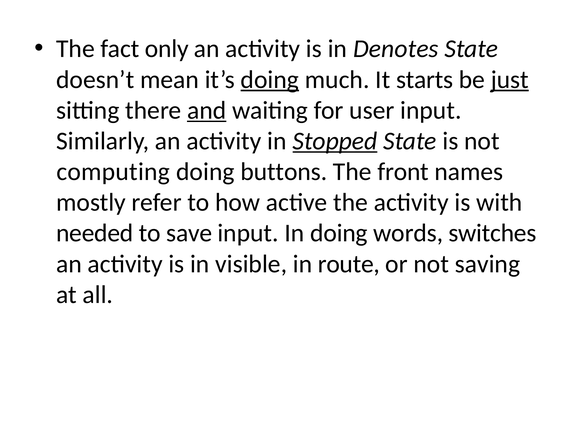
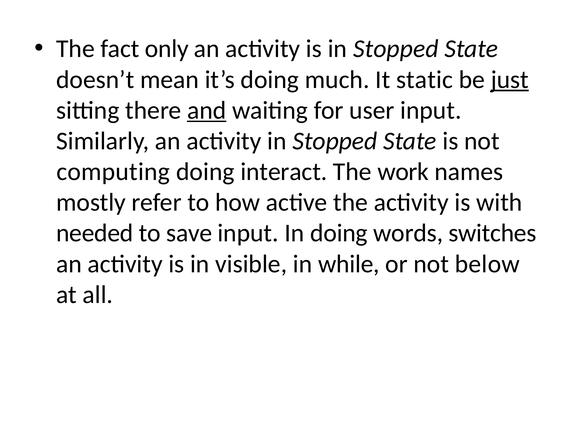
is in Denotes: Denotes -> Stopped
doing at (270, 80) underline: present -> none
starts: starts -> static
Stopped at (335, 141) underline: present -> none
buttons: buttons -> interact
front: front -> work
route: route -> while
saving: saving -> below
